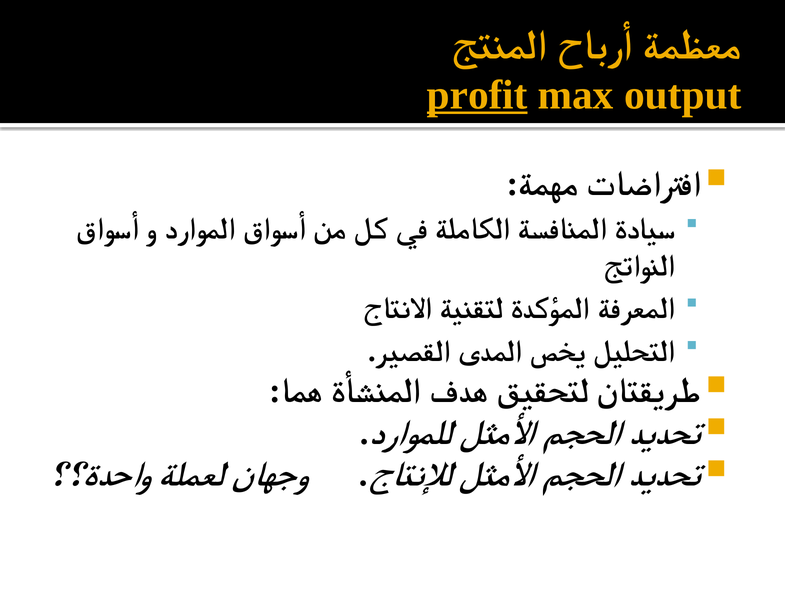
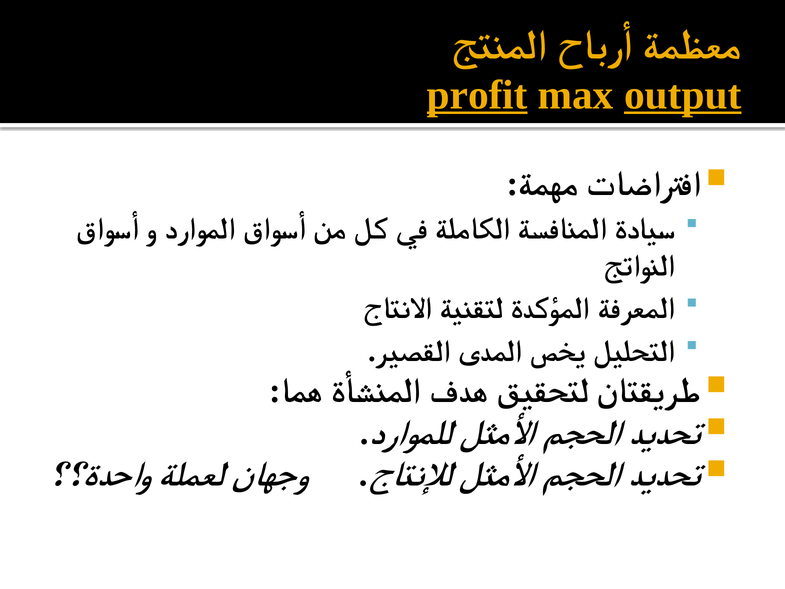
output underline: none -> present
